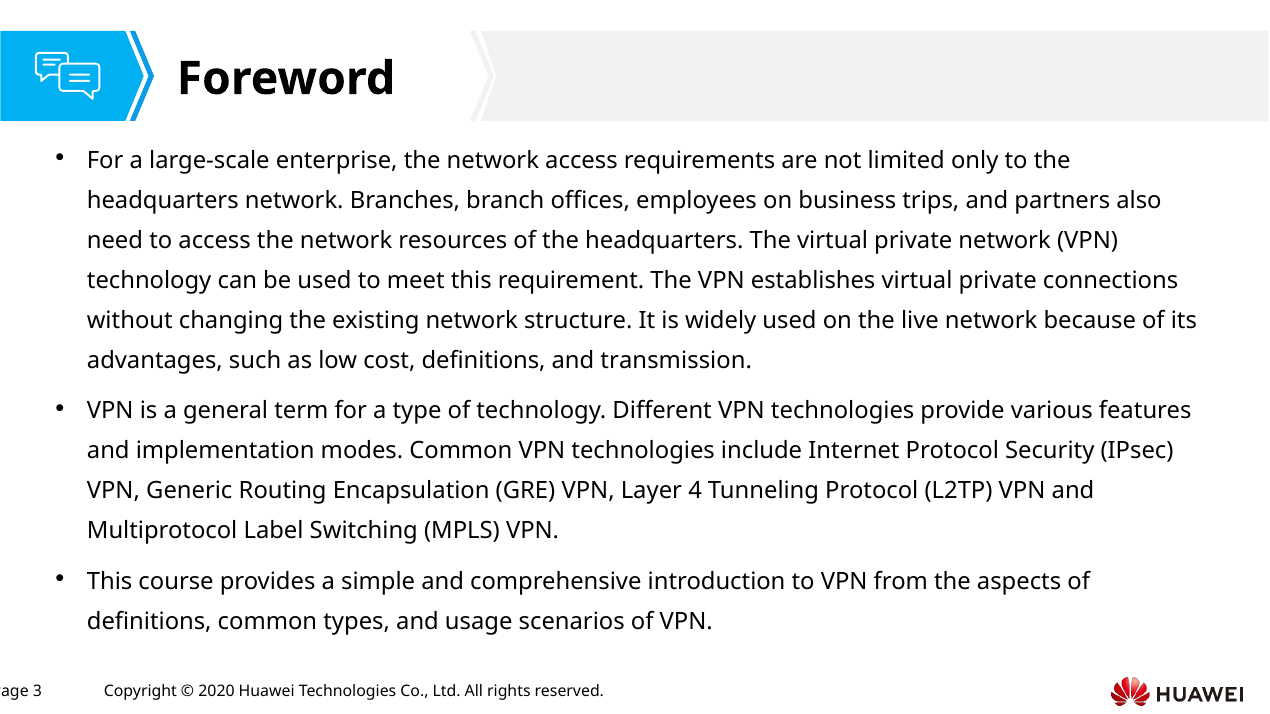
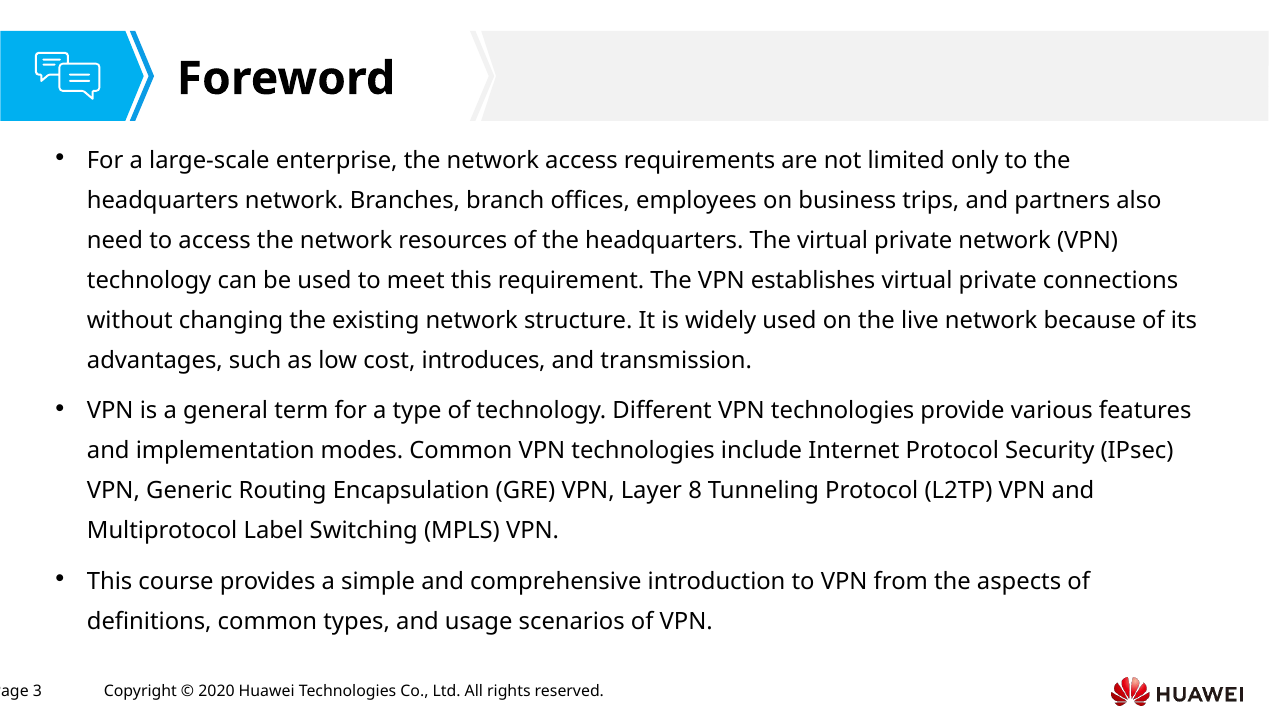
cost definitions: definitions -> introduces
4: 4 -> 8
